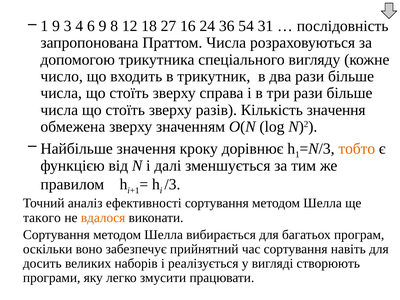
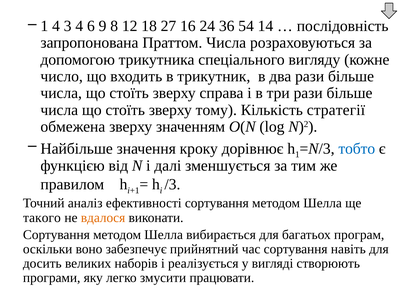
9 at (56, 26): 9 -> 4
31: 31 -> 14
разів: разів -> тому
Кількість значення: значення -> стратегії
тобто colour: orange -> blue
